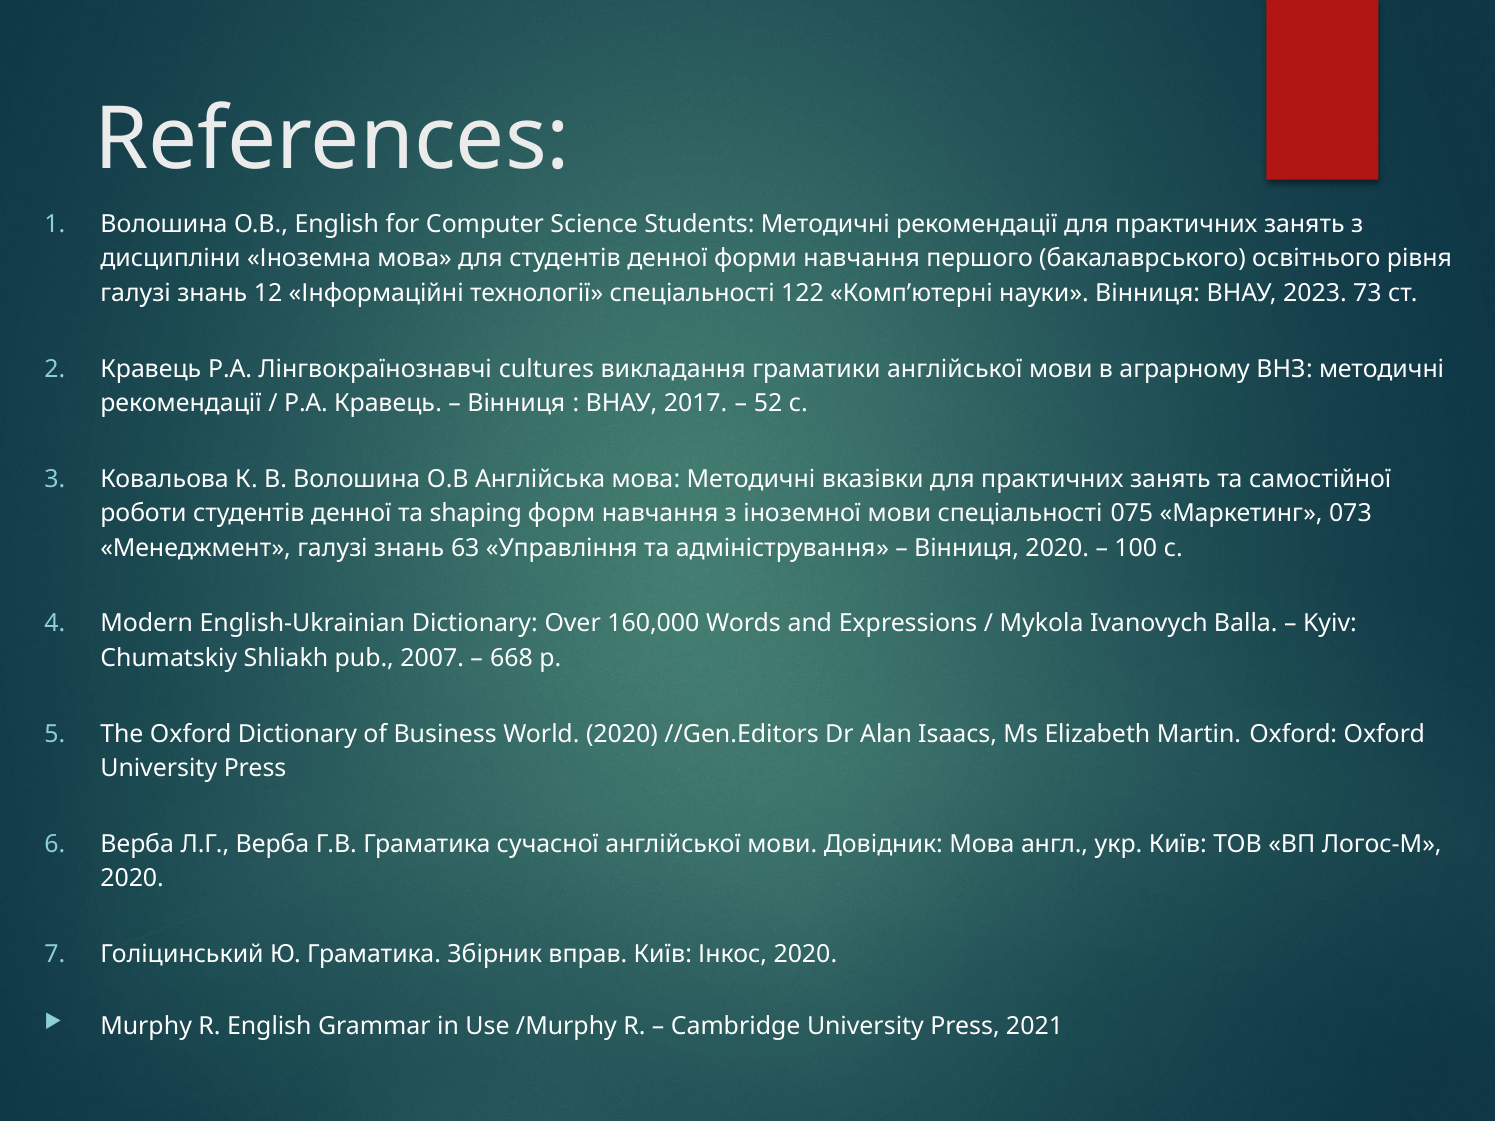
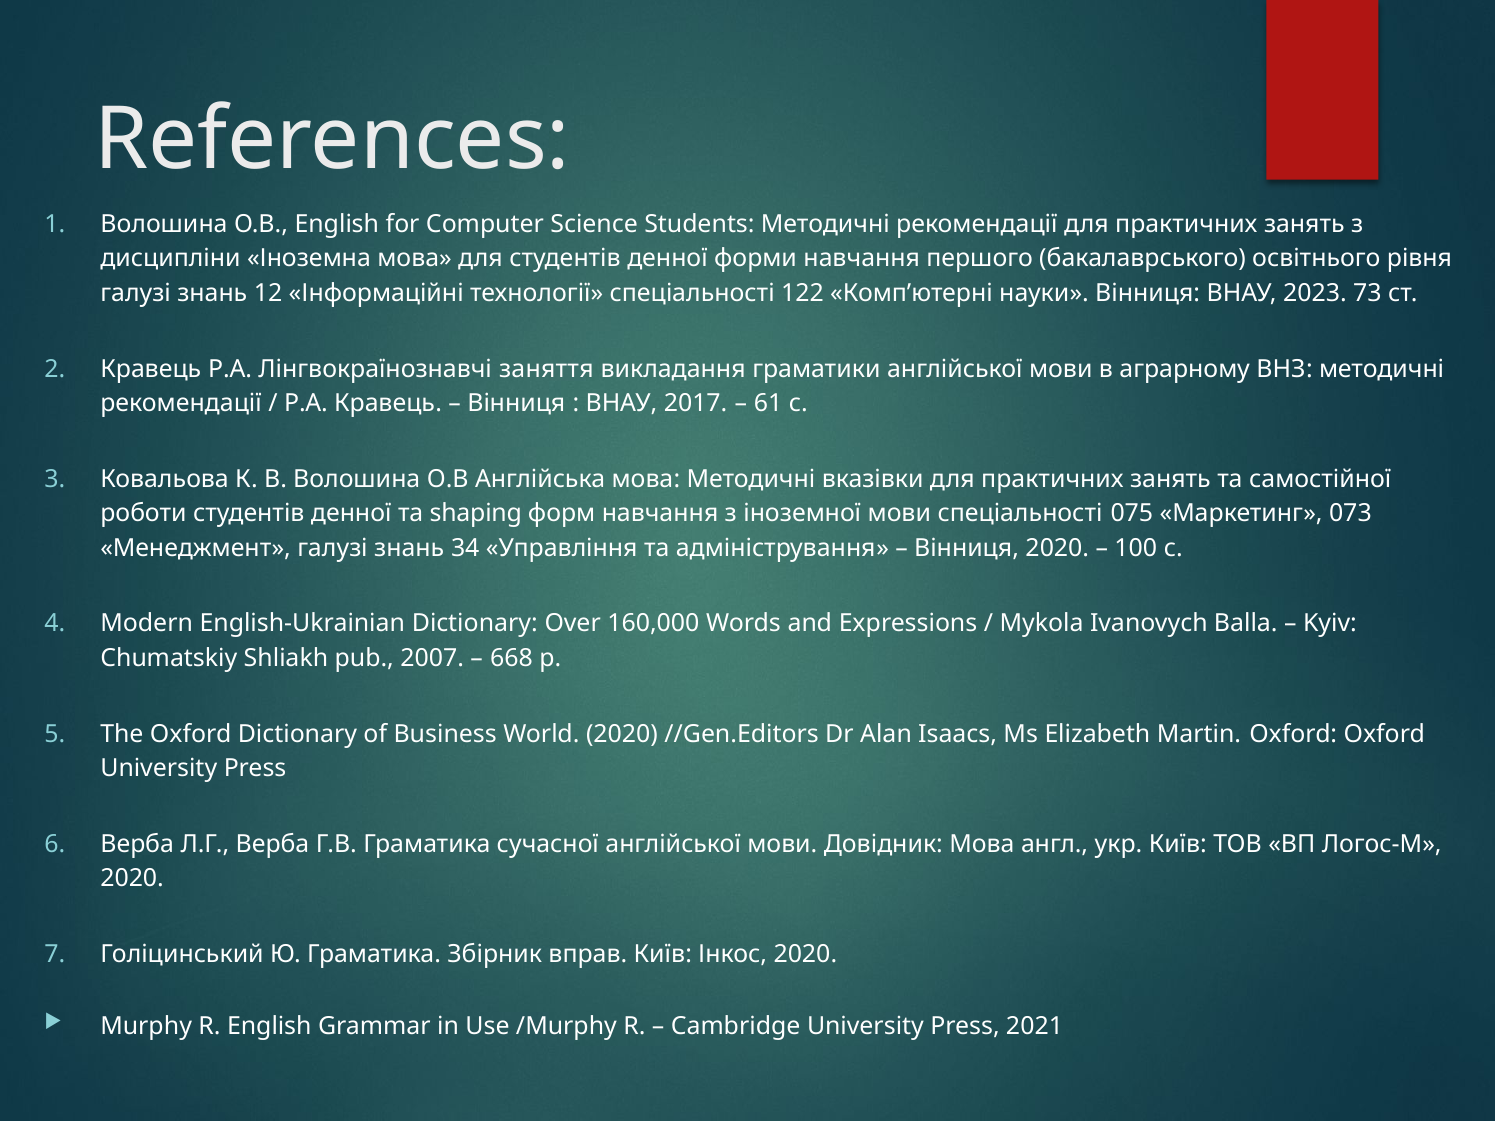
cultures: cultures -> заняття
52: 52 -> 61
63: 63 -> 34
